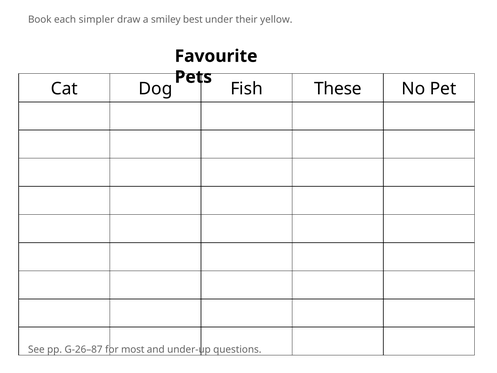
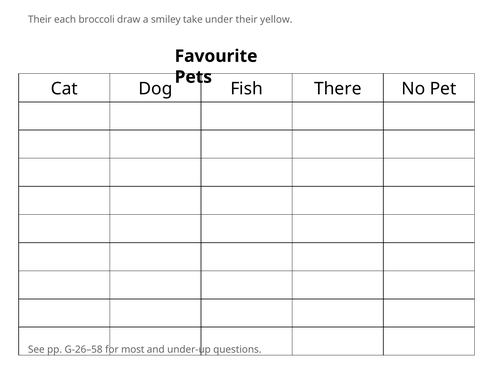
Book at (40, 19): Book -> Their
simpler: simpler -> broccoli
best: best -> take
These: These -> There
G-26–87: G-26–87 -> G-26–58
